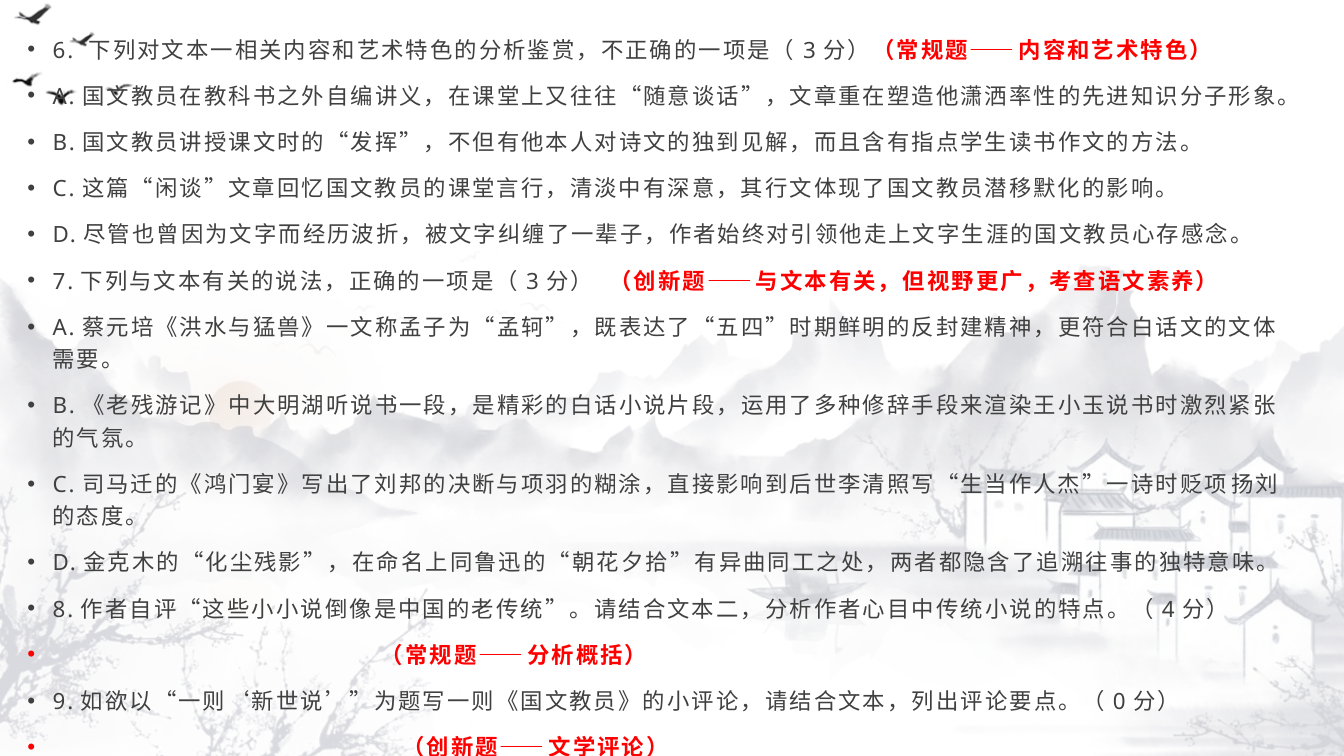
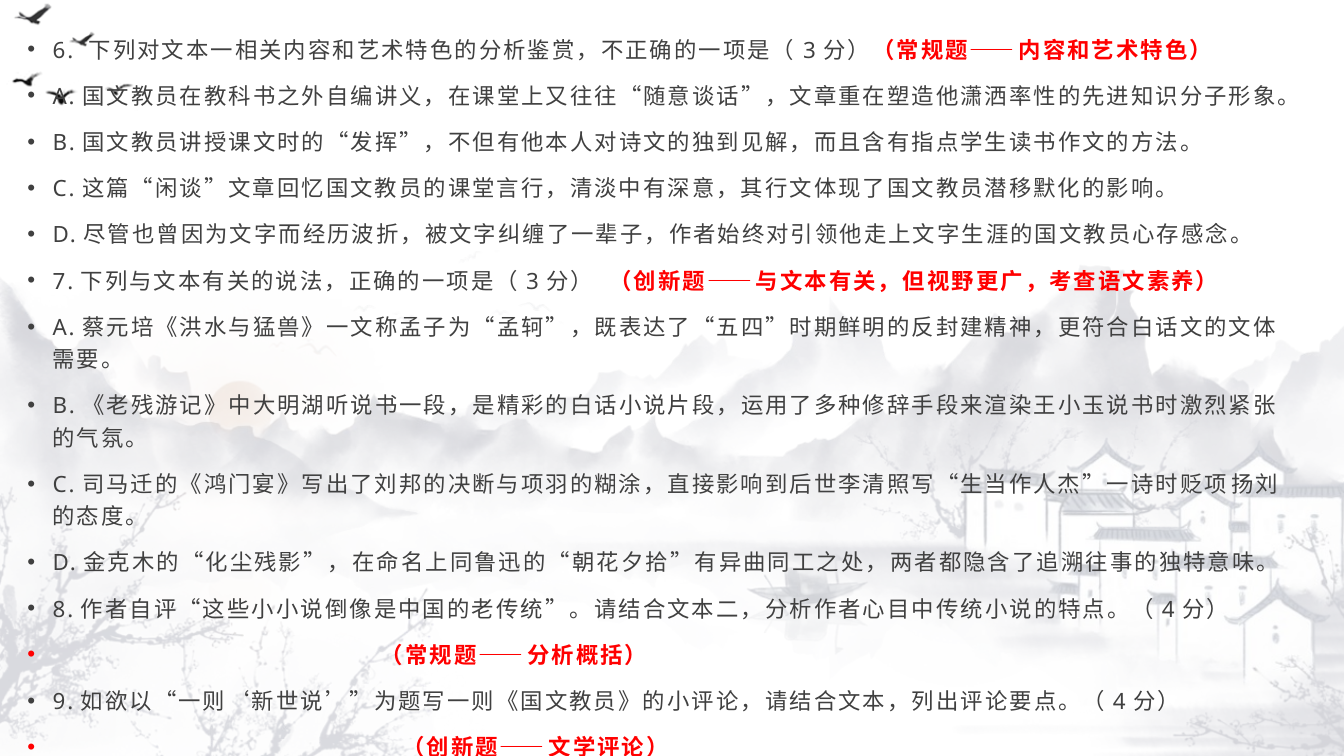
0 at (1119, 702): 0 -> 4
